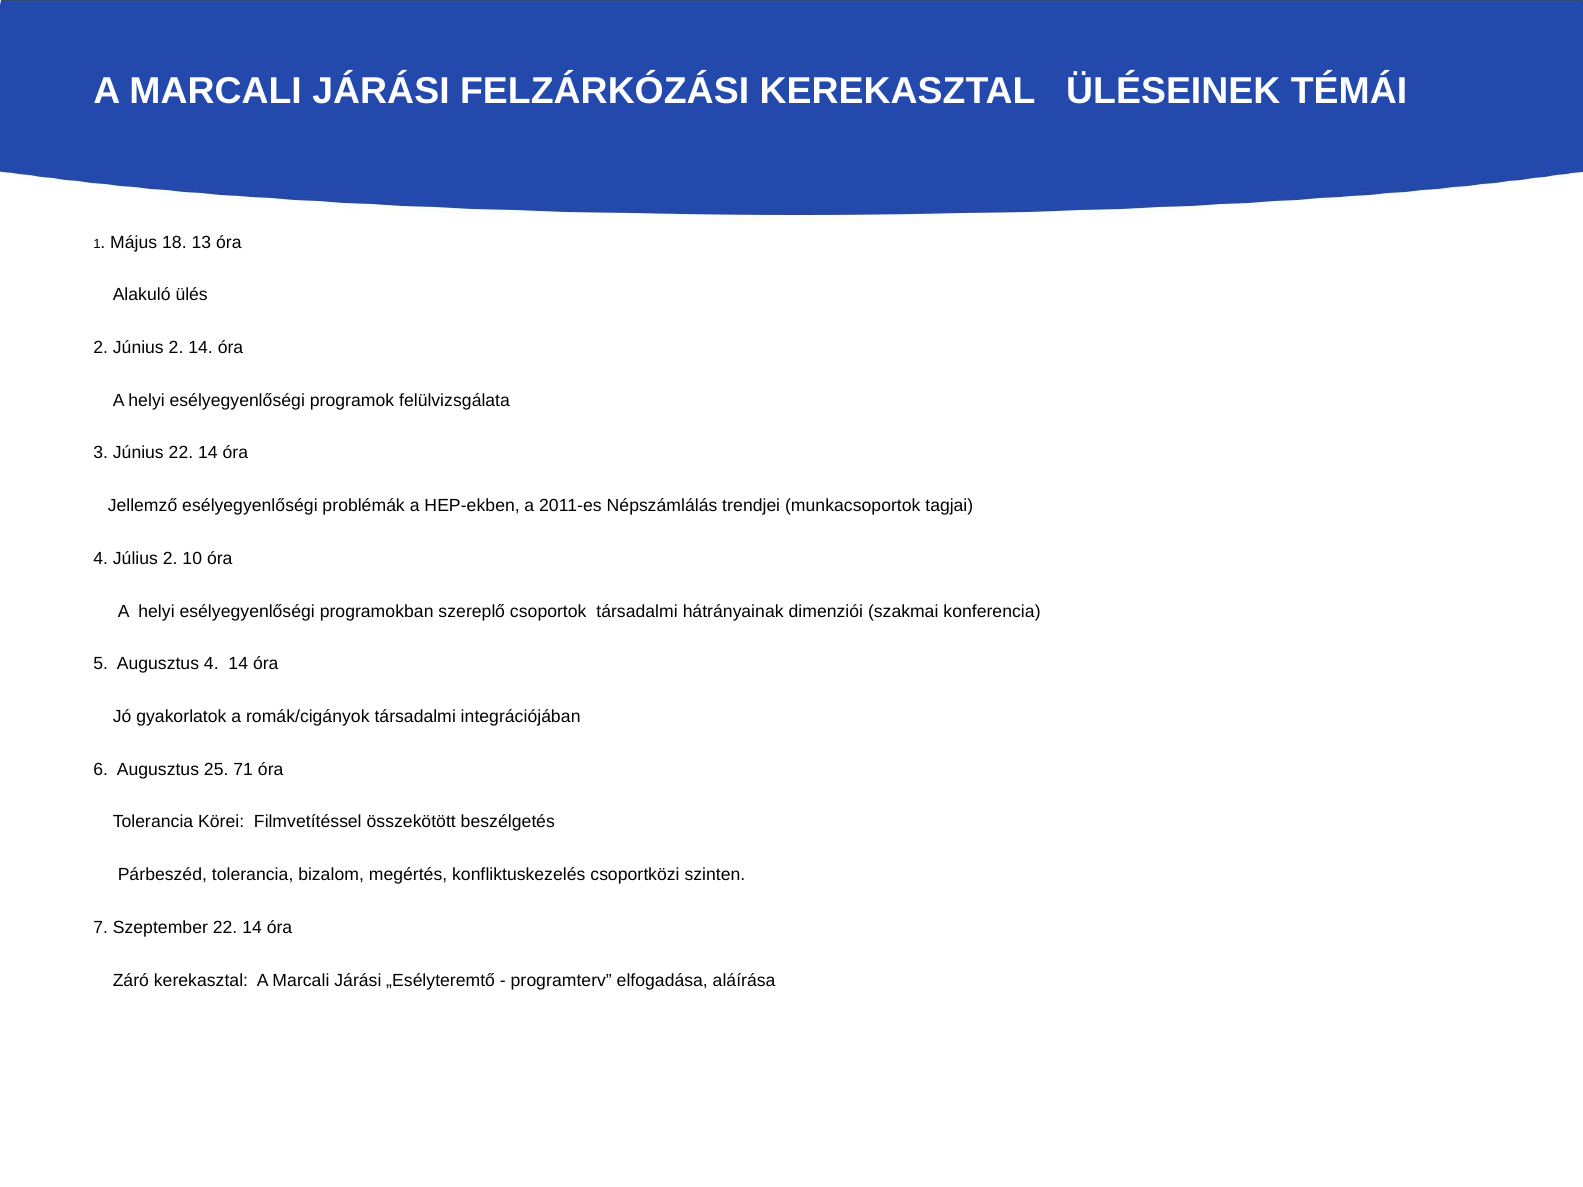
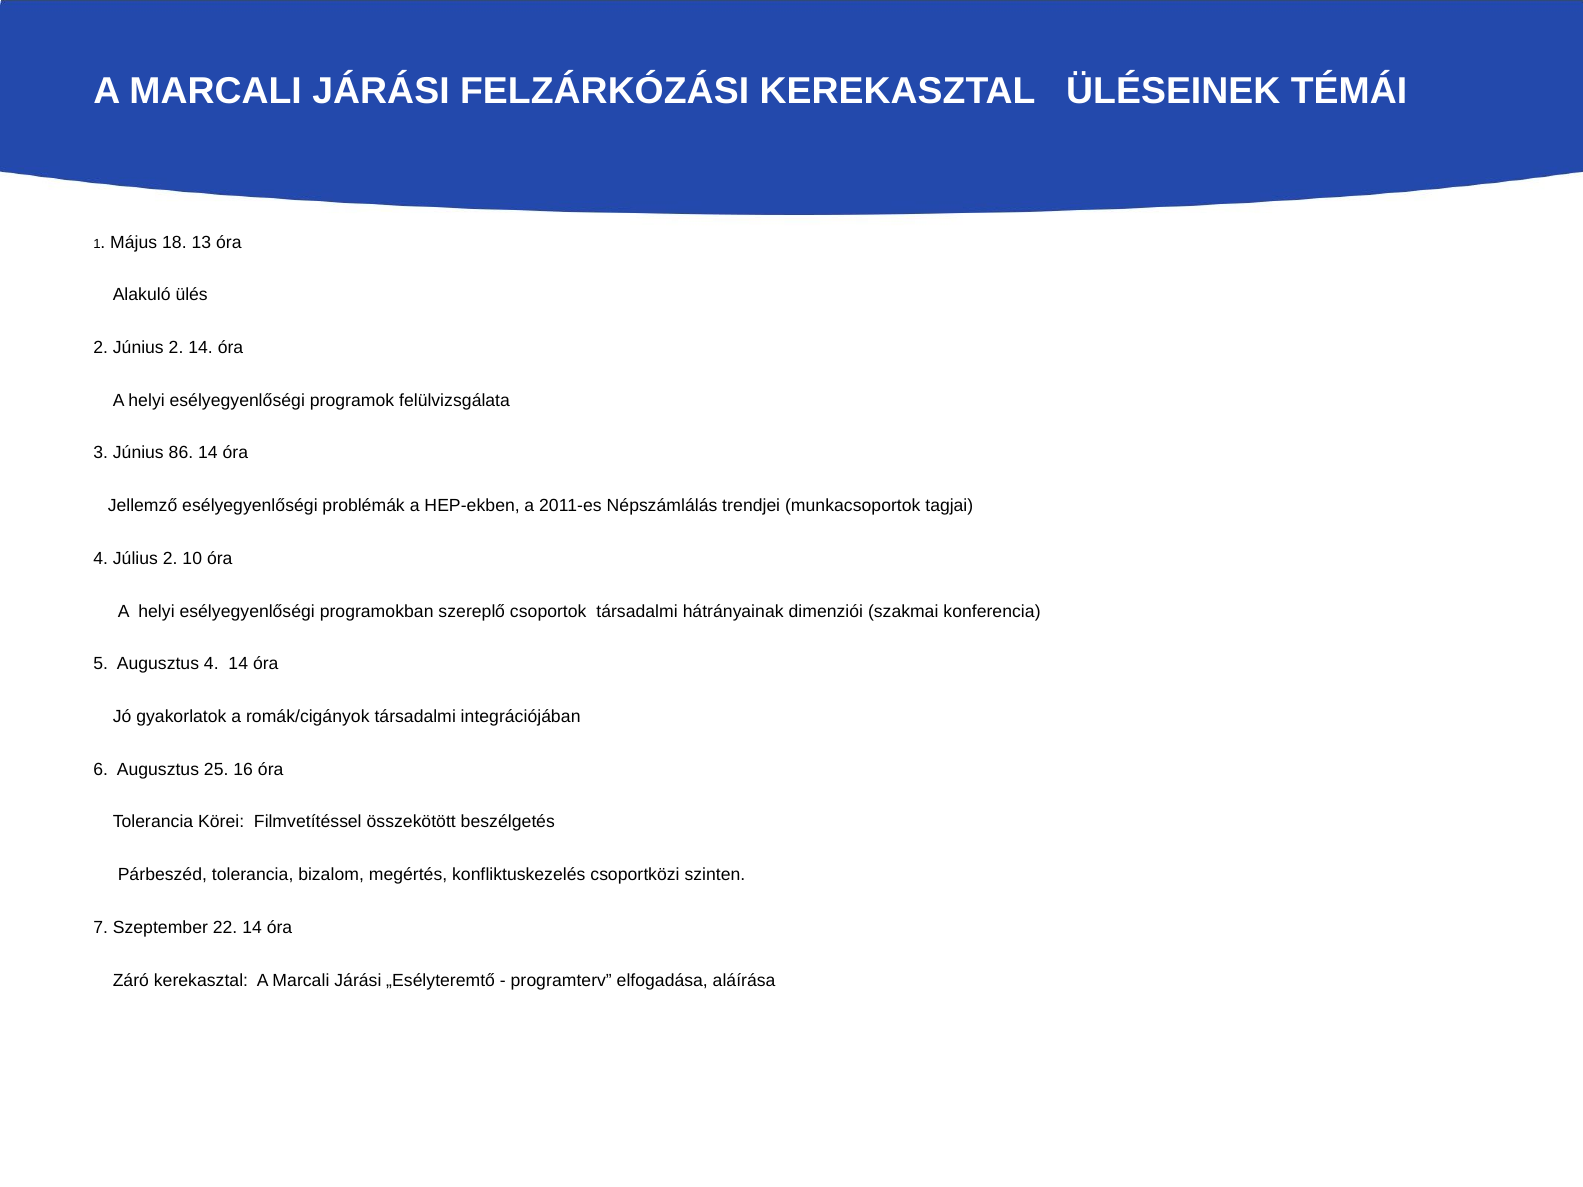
Június 22: 22 -> 86
71: 71 -> 16
